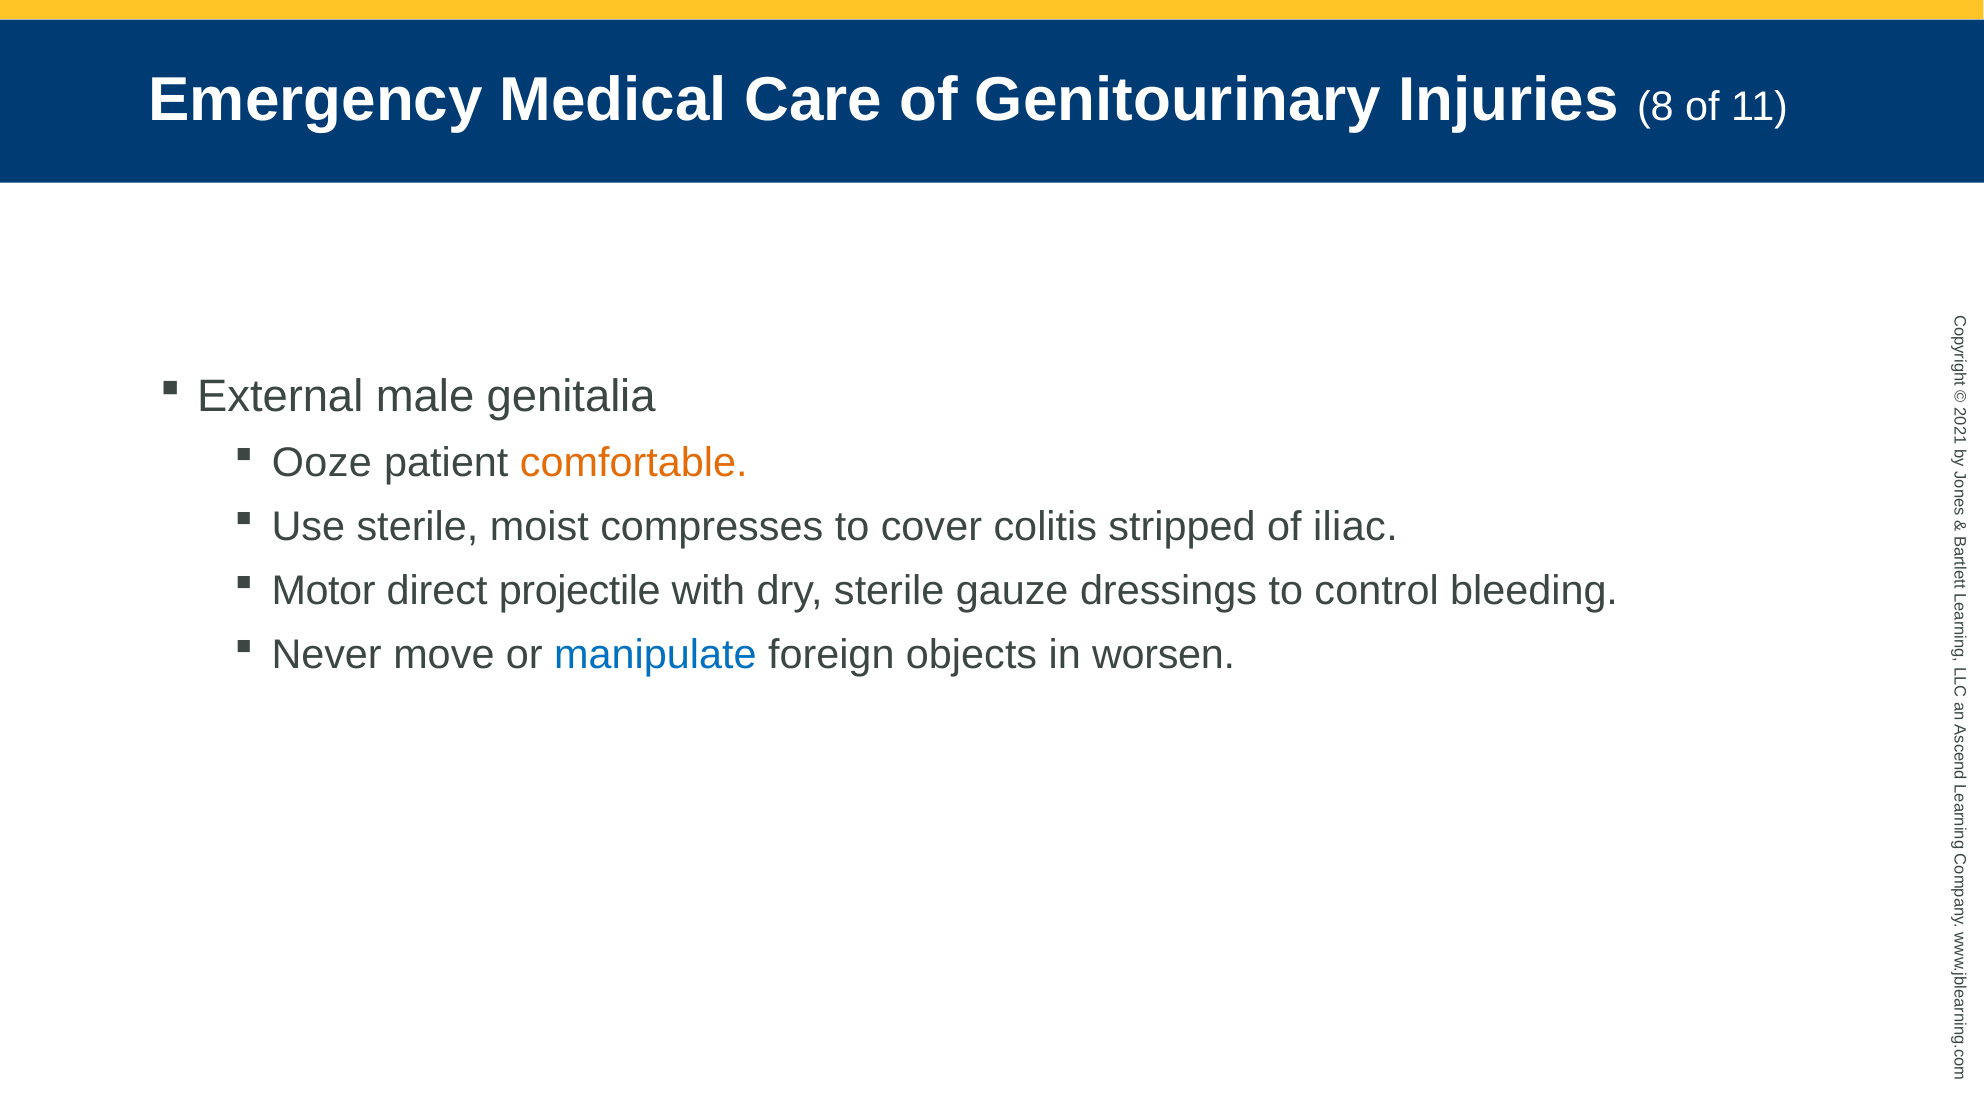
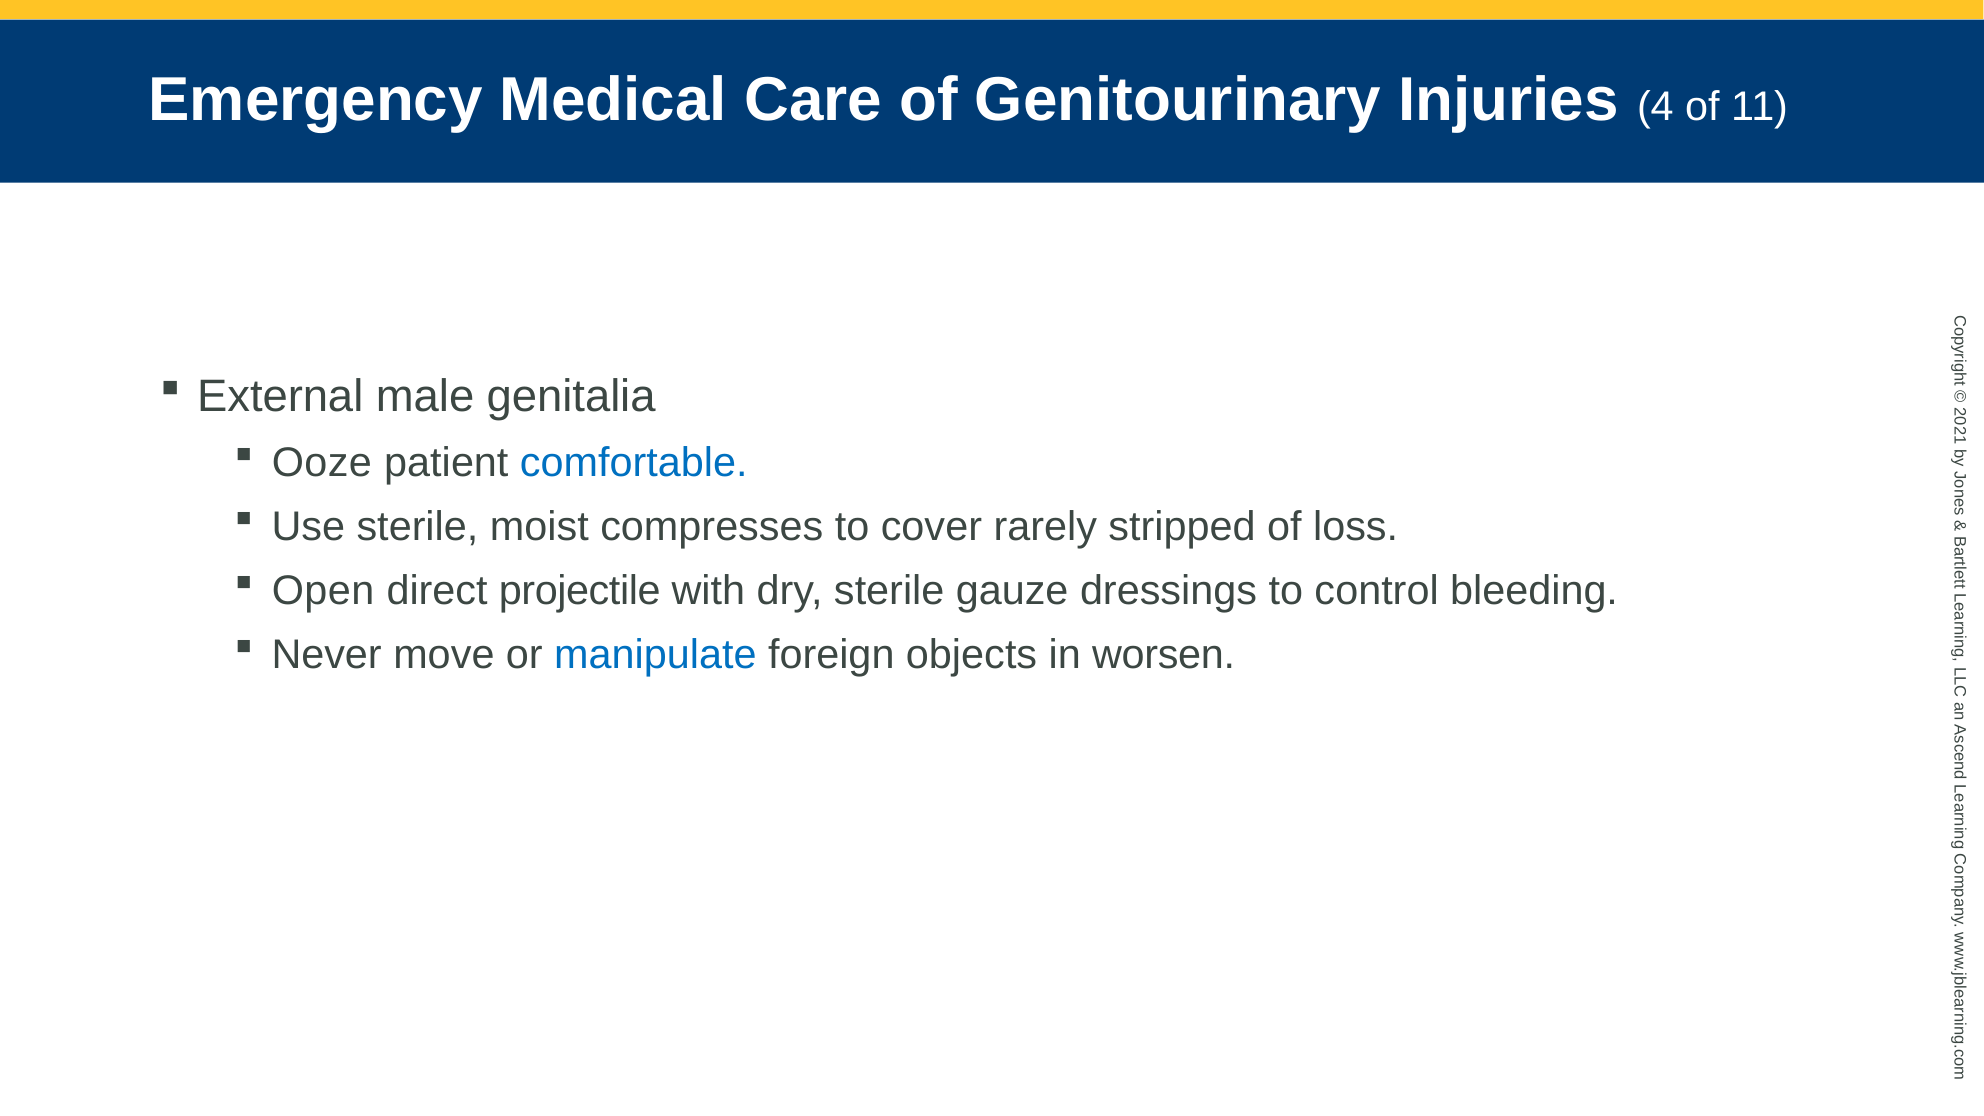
8: 8 -> 4
comfortable colour: orange -> blue
colitis: colitis -> rarely
iliac: iliac -> loss
Motor: Motor -> Open
